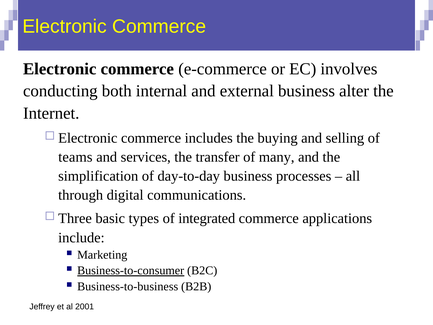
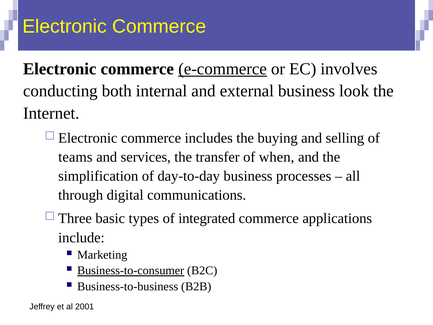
e-commerce underline: none -> present
alter: alter -> look
many: many -> when
